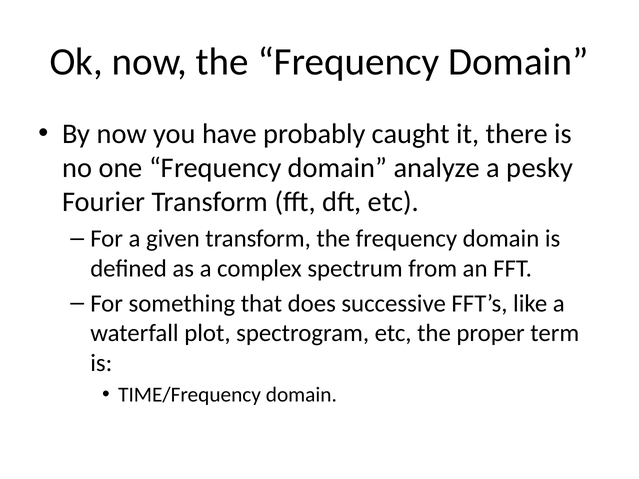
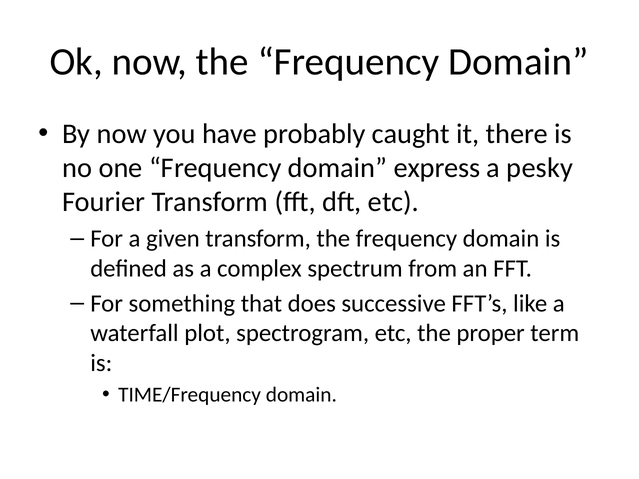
analyze: analyze -> express
